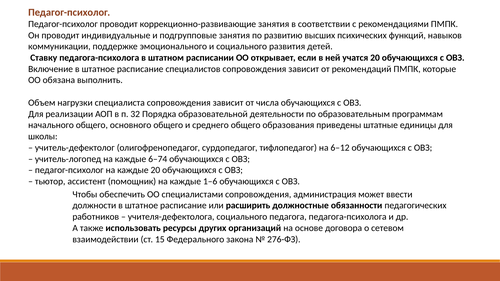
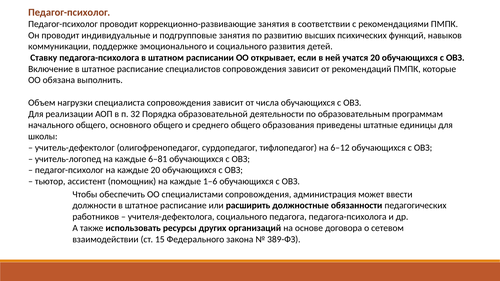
6–74: 6–74 -> 6–81
276-ФЗ: 276-ФЗ -> 389-ФЗ
